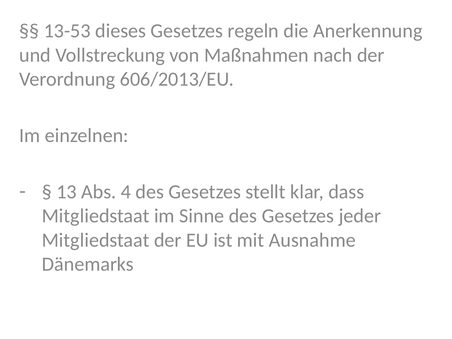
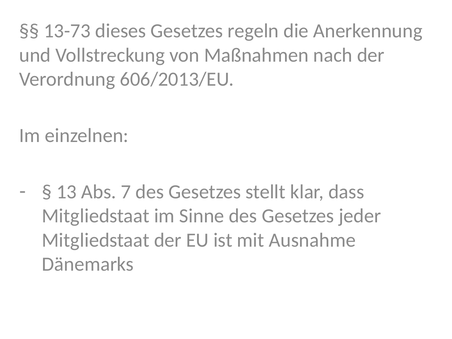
13-53: 13-53 -> 13-73
4: 4 -> 7
